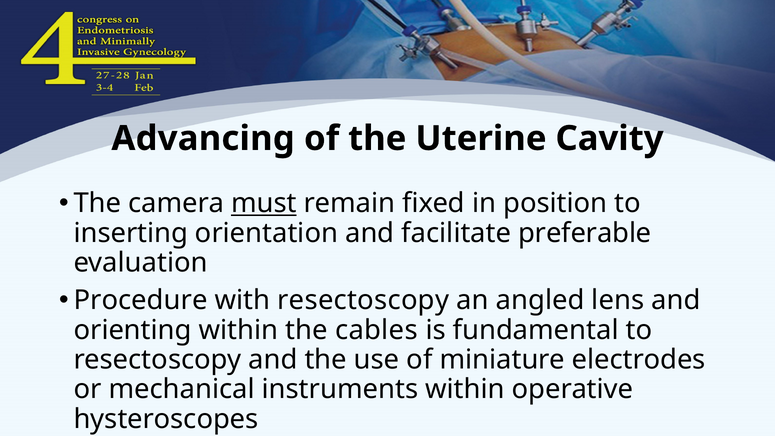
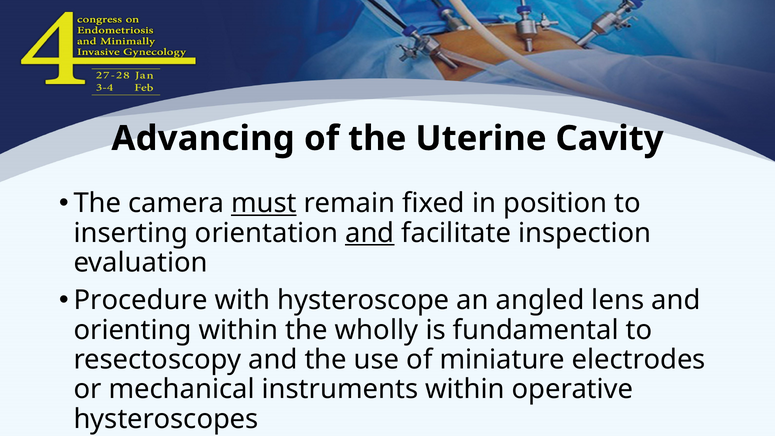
and at (370, 233) underline: none -> present
preferable: preferable -> inspection
with resectoscopy: resectoscopy -> hysteroscope
cables: cables -> wholly
